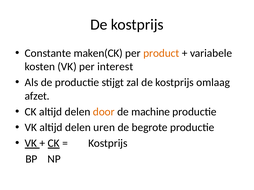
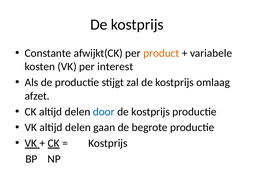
maken(CK: maken(CK -> afwijkt(CK
door colour: orange -> blue
machine at (151, 112): machine -> kostprijs
uren: uren -> gaan
